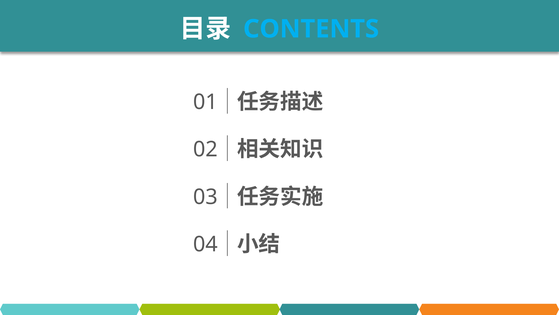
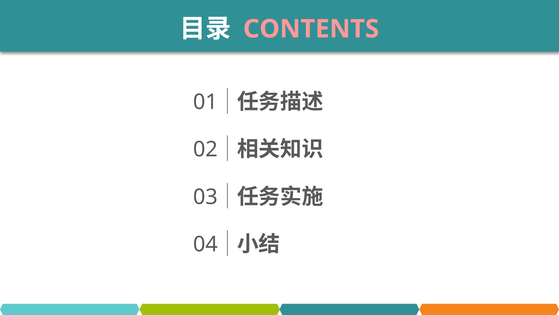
CONTENTS colour: light blue -> pink
